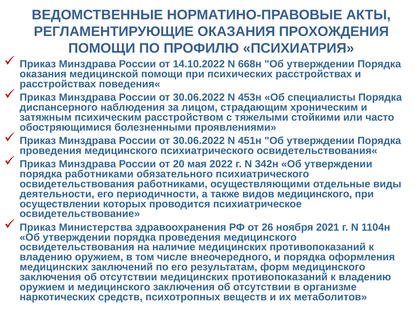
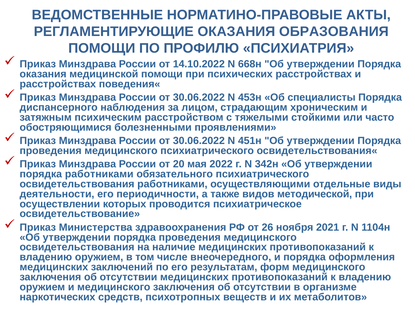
ПРОХОЖДЕНИЯ: ПРОХОЖДЕНИЯ -> ОБРАЗОВАНИЯ
видов медицинского: медицинского -> методической
